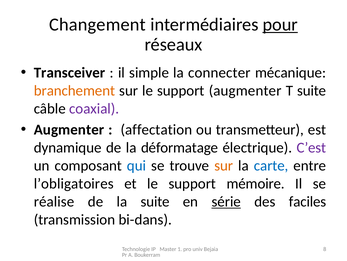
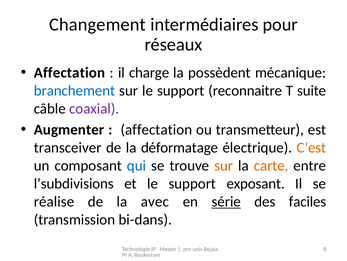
pour underline: present -> none
Transceiver at (70, 72): Transceiver -> Affectation
simple: simple -> charge
connecter: connecter -> possèdent
branchement colour: orange -> blue
support augmenter: augmenter -> reconnaitre
dynamique: dynamique -> transceiver
C’est colour: purple -> orange
carte colour: blue -> orange
l’obligatoires: l’obligatoires -> l’subdivisions
mémoire: mémoire -> exposant
la suite: suite -> avec
